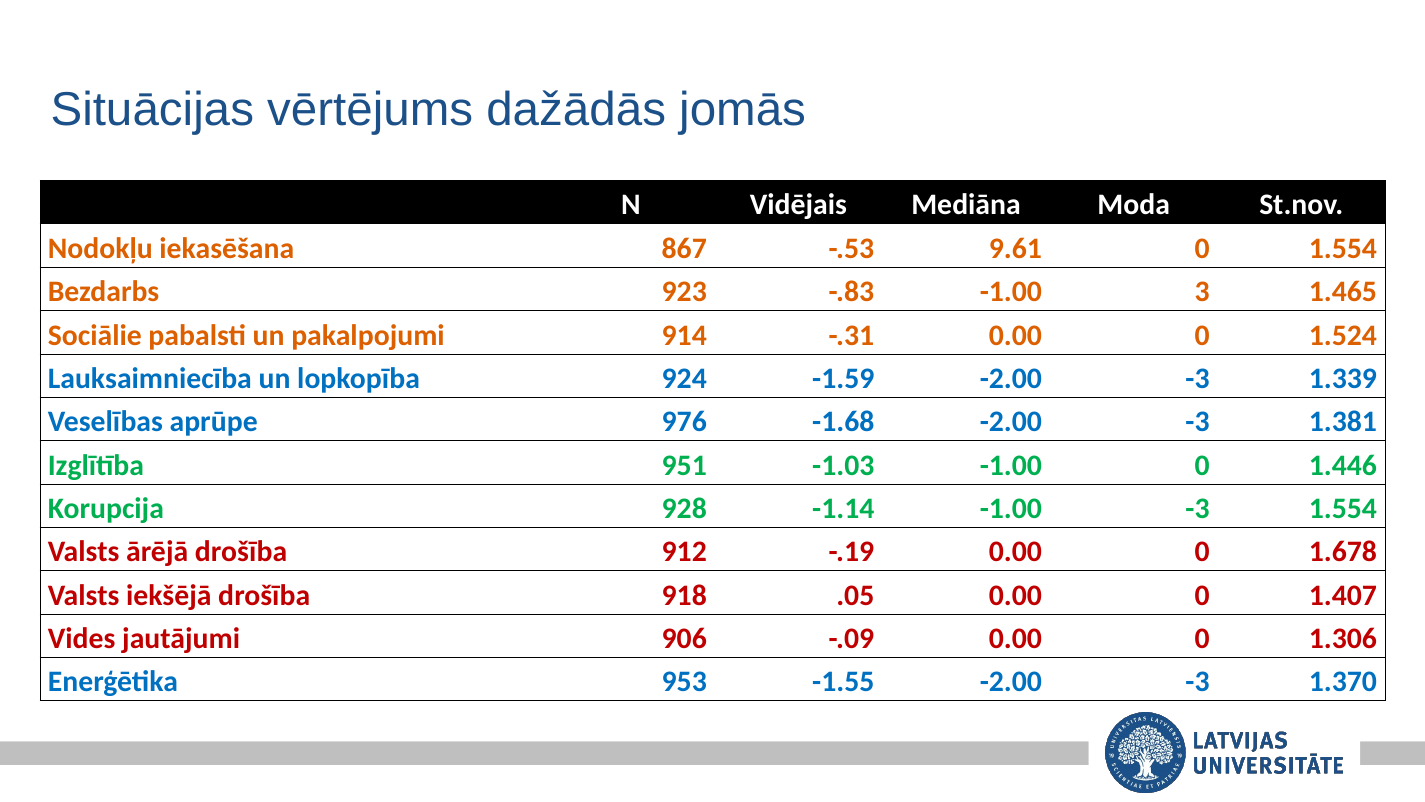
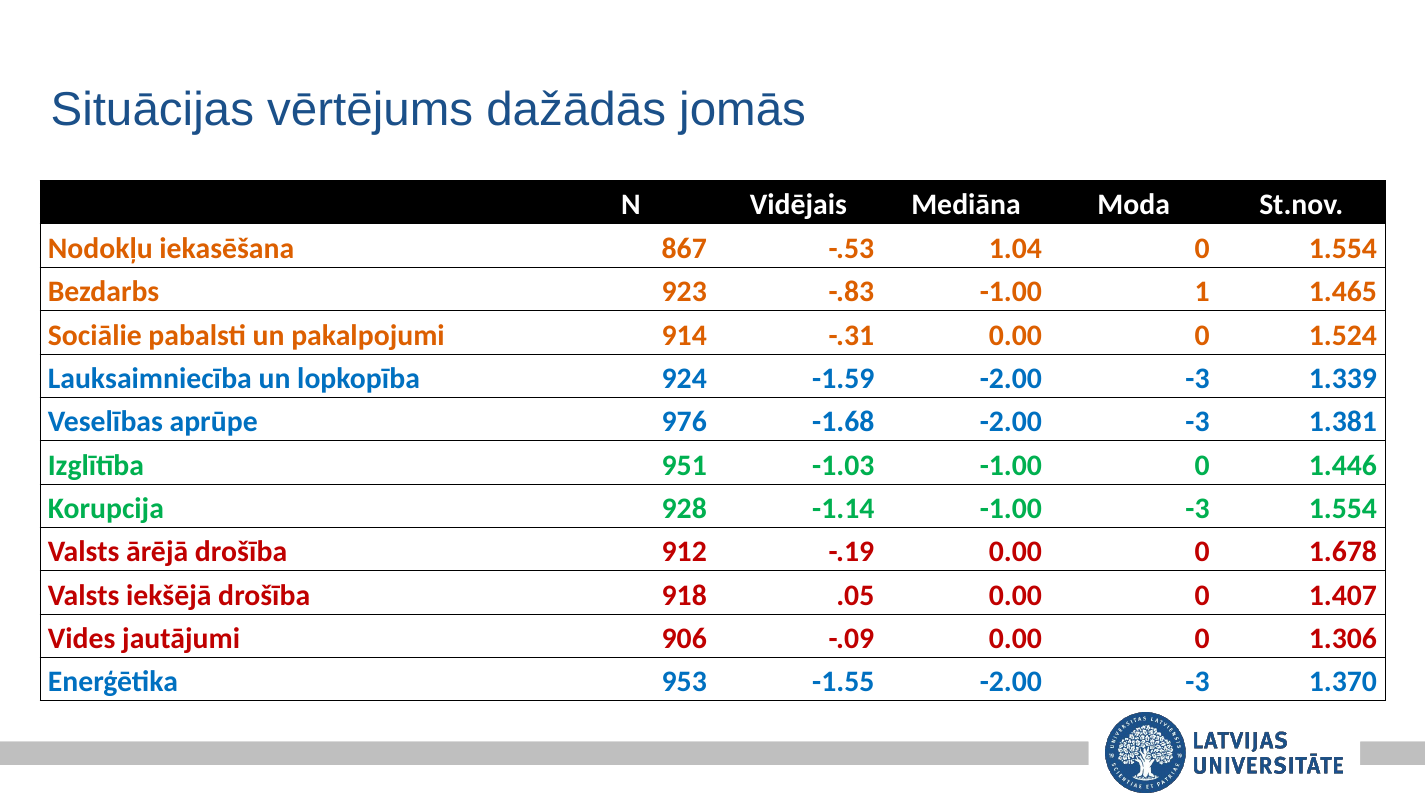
9.61: 9.61 -> 1.04
3: 3 -> 1
